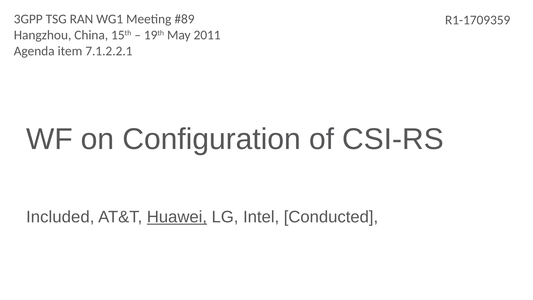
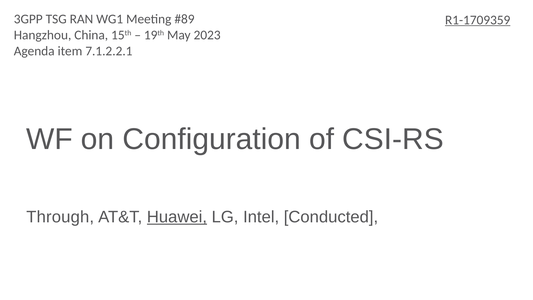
R1-1709359 underline: none -> present
2011: 2011 -> 2023
Included: Included -> Through
